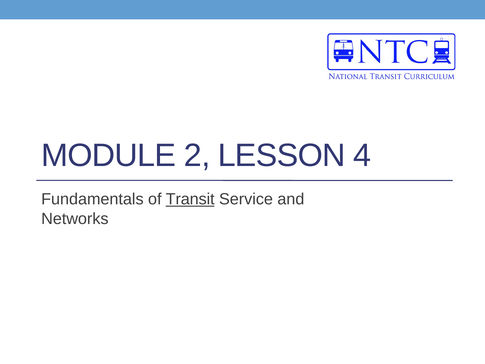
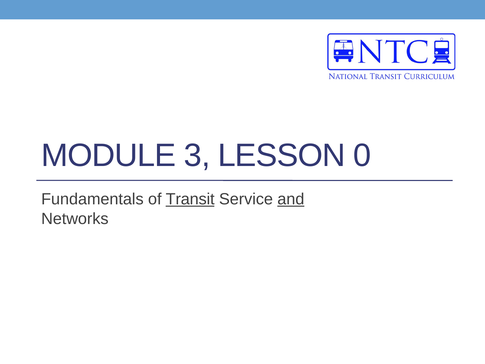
2: 2 -> 3
4: 4 -> 0
and underline: none -> present
